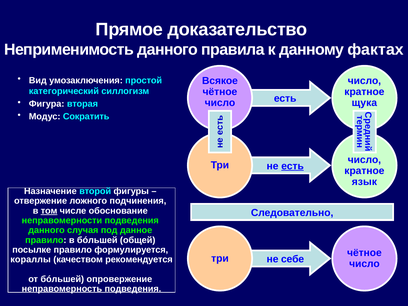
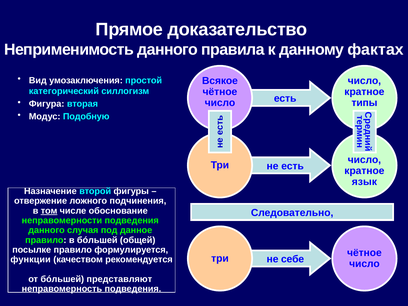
щука: щука -> типы
Сократить: Сократить -> Подобную
есть at (293, 166) underline: present -> none
кораллы: кораллы -> функции
опровержение: опровержение -> представляют
